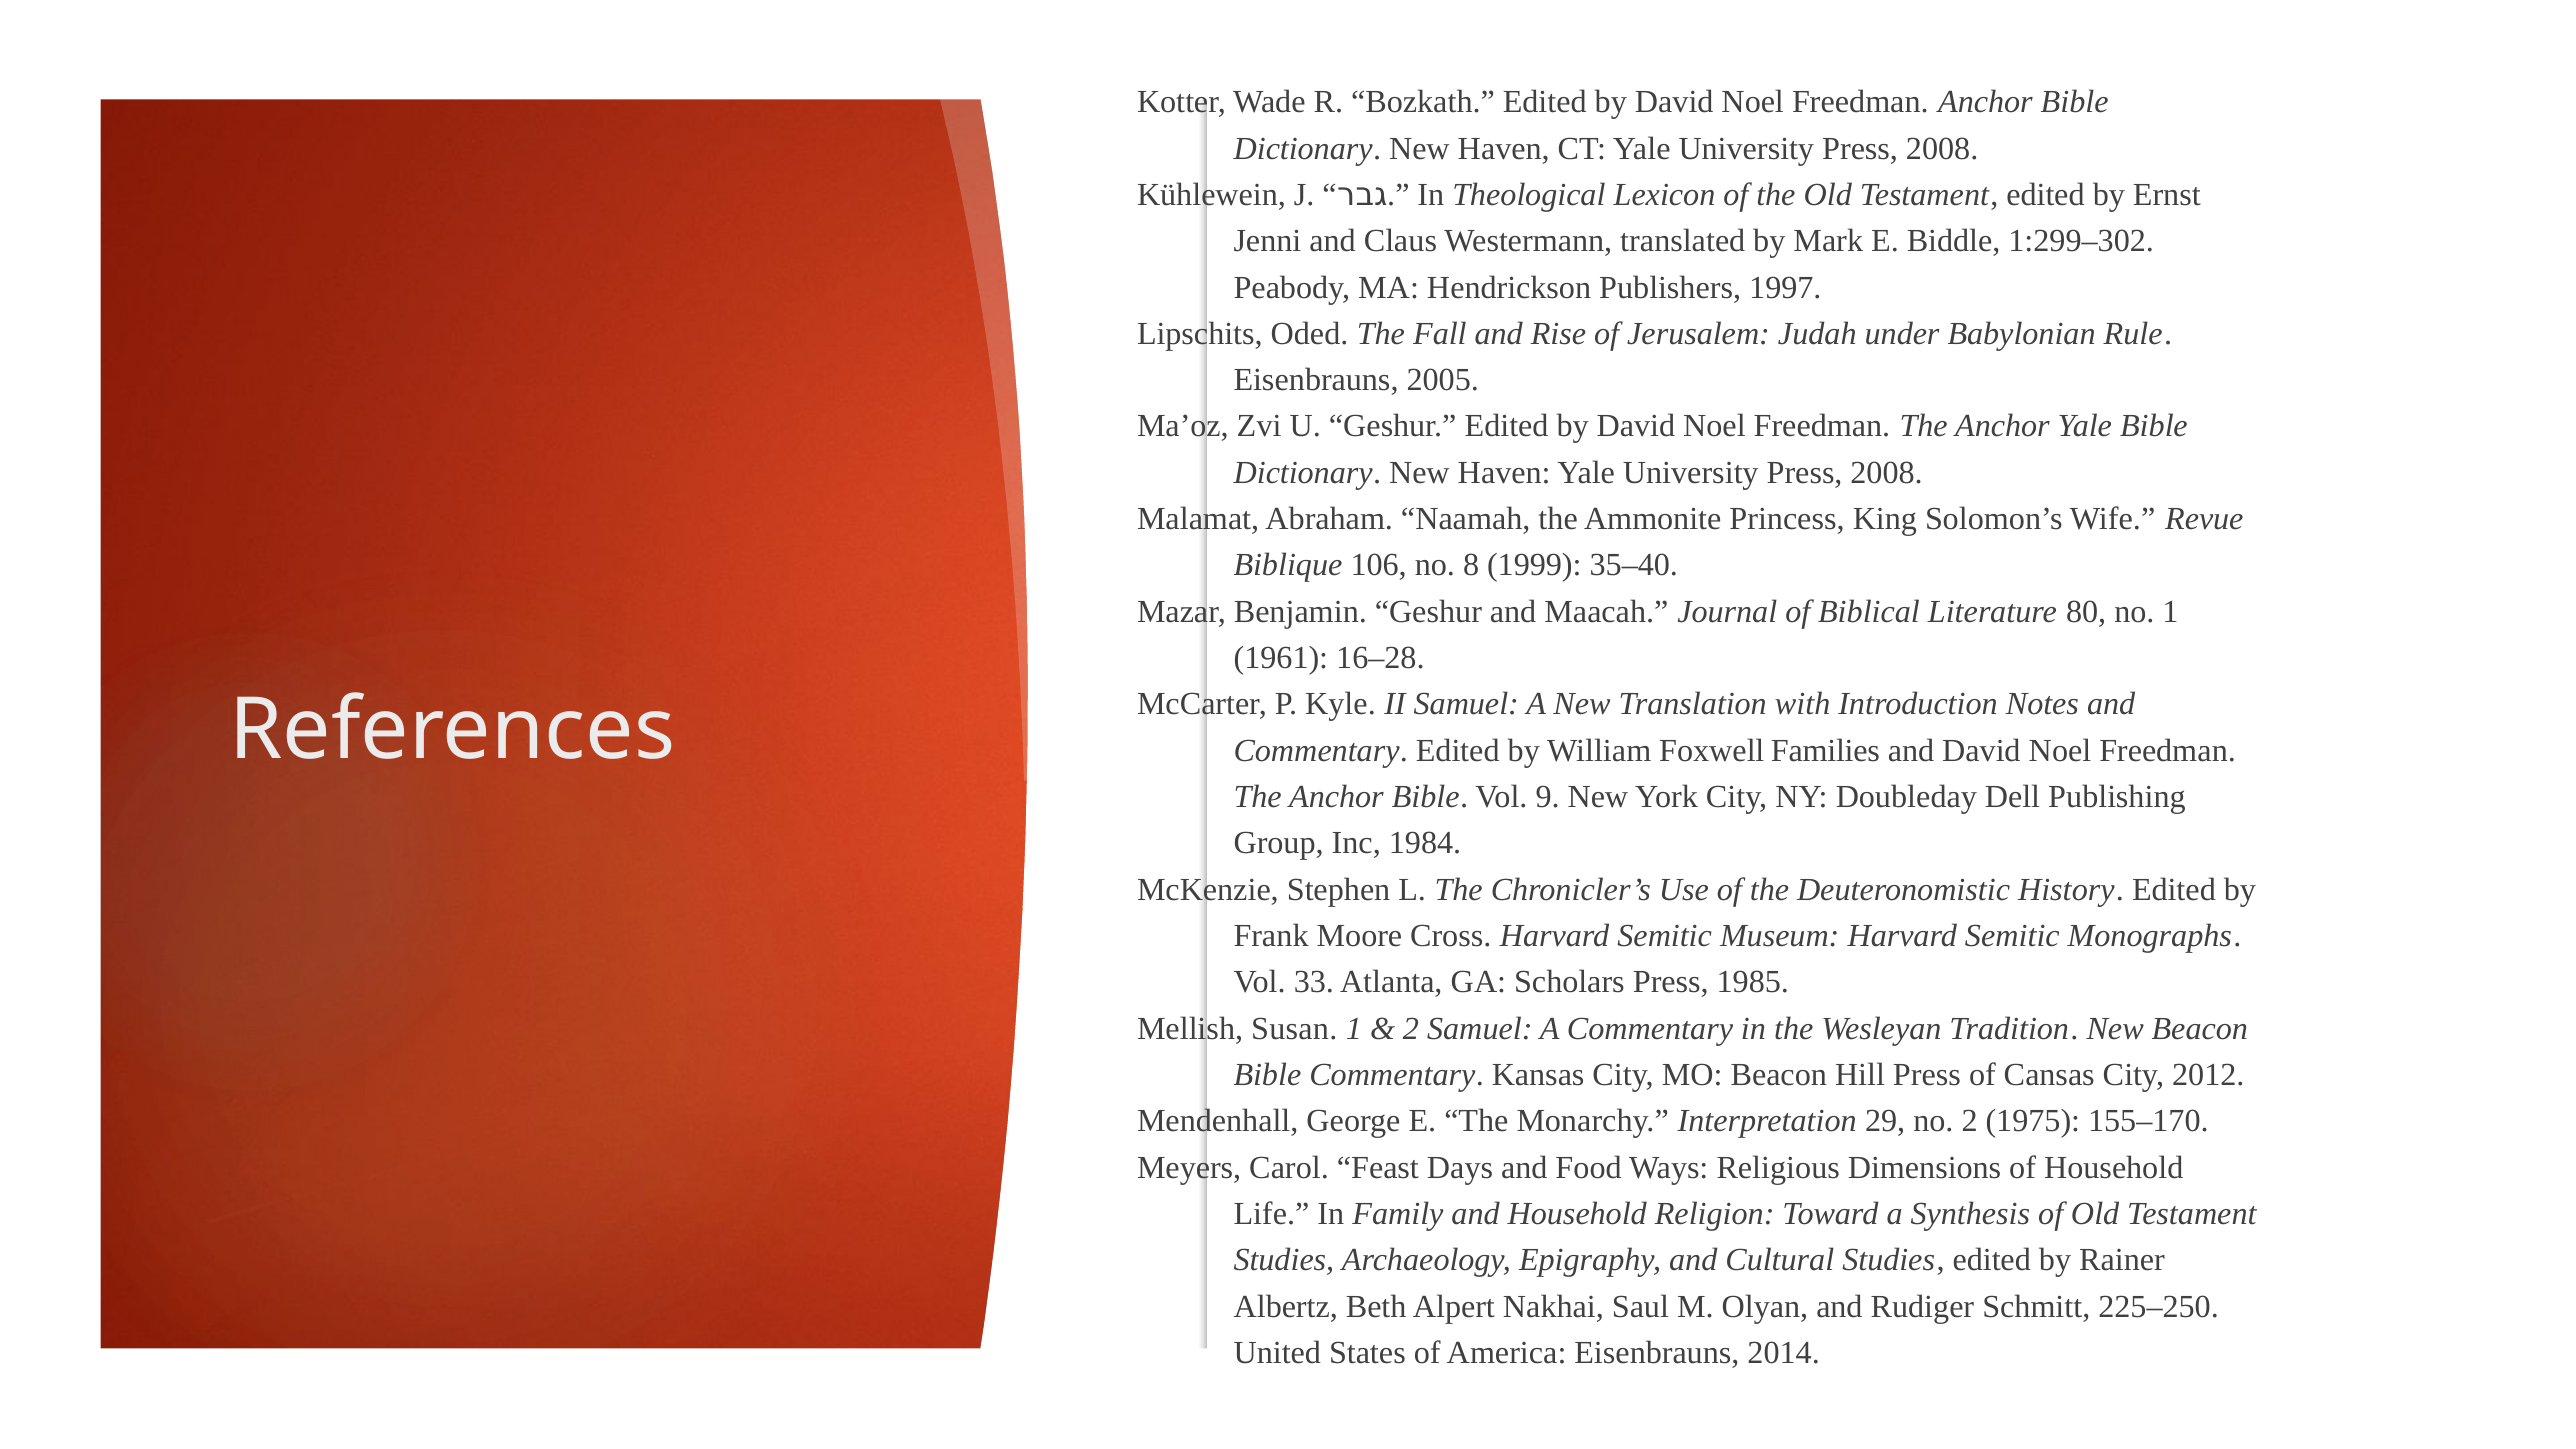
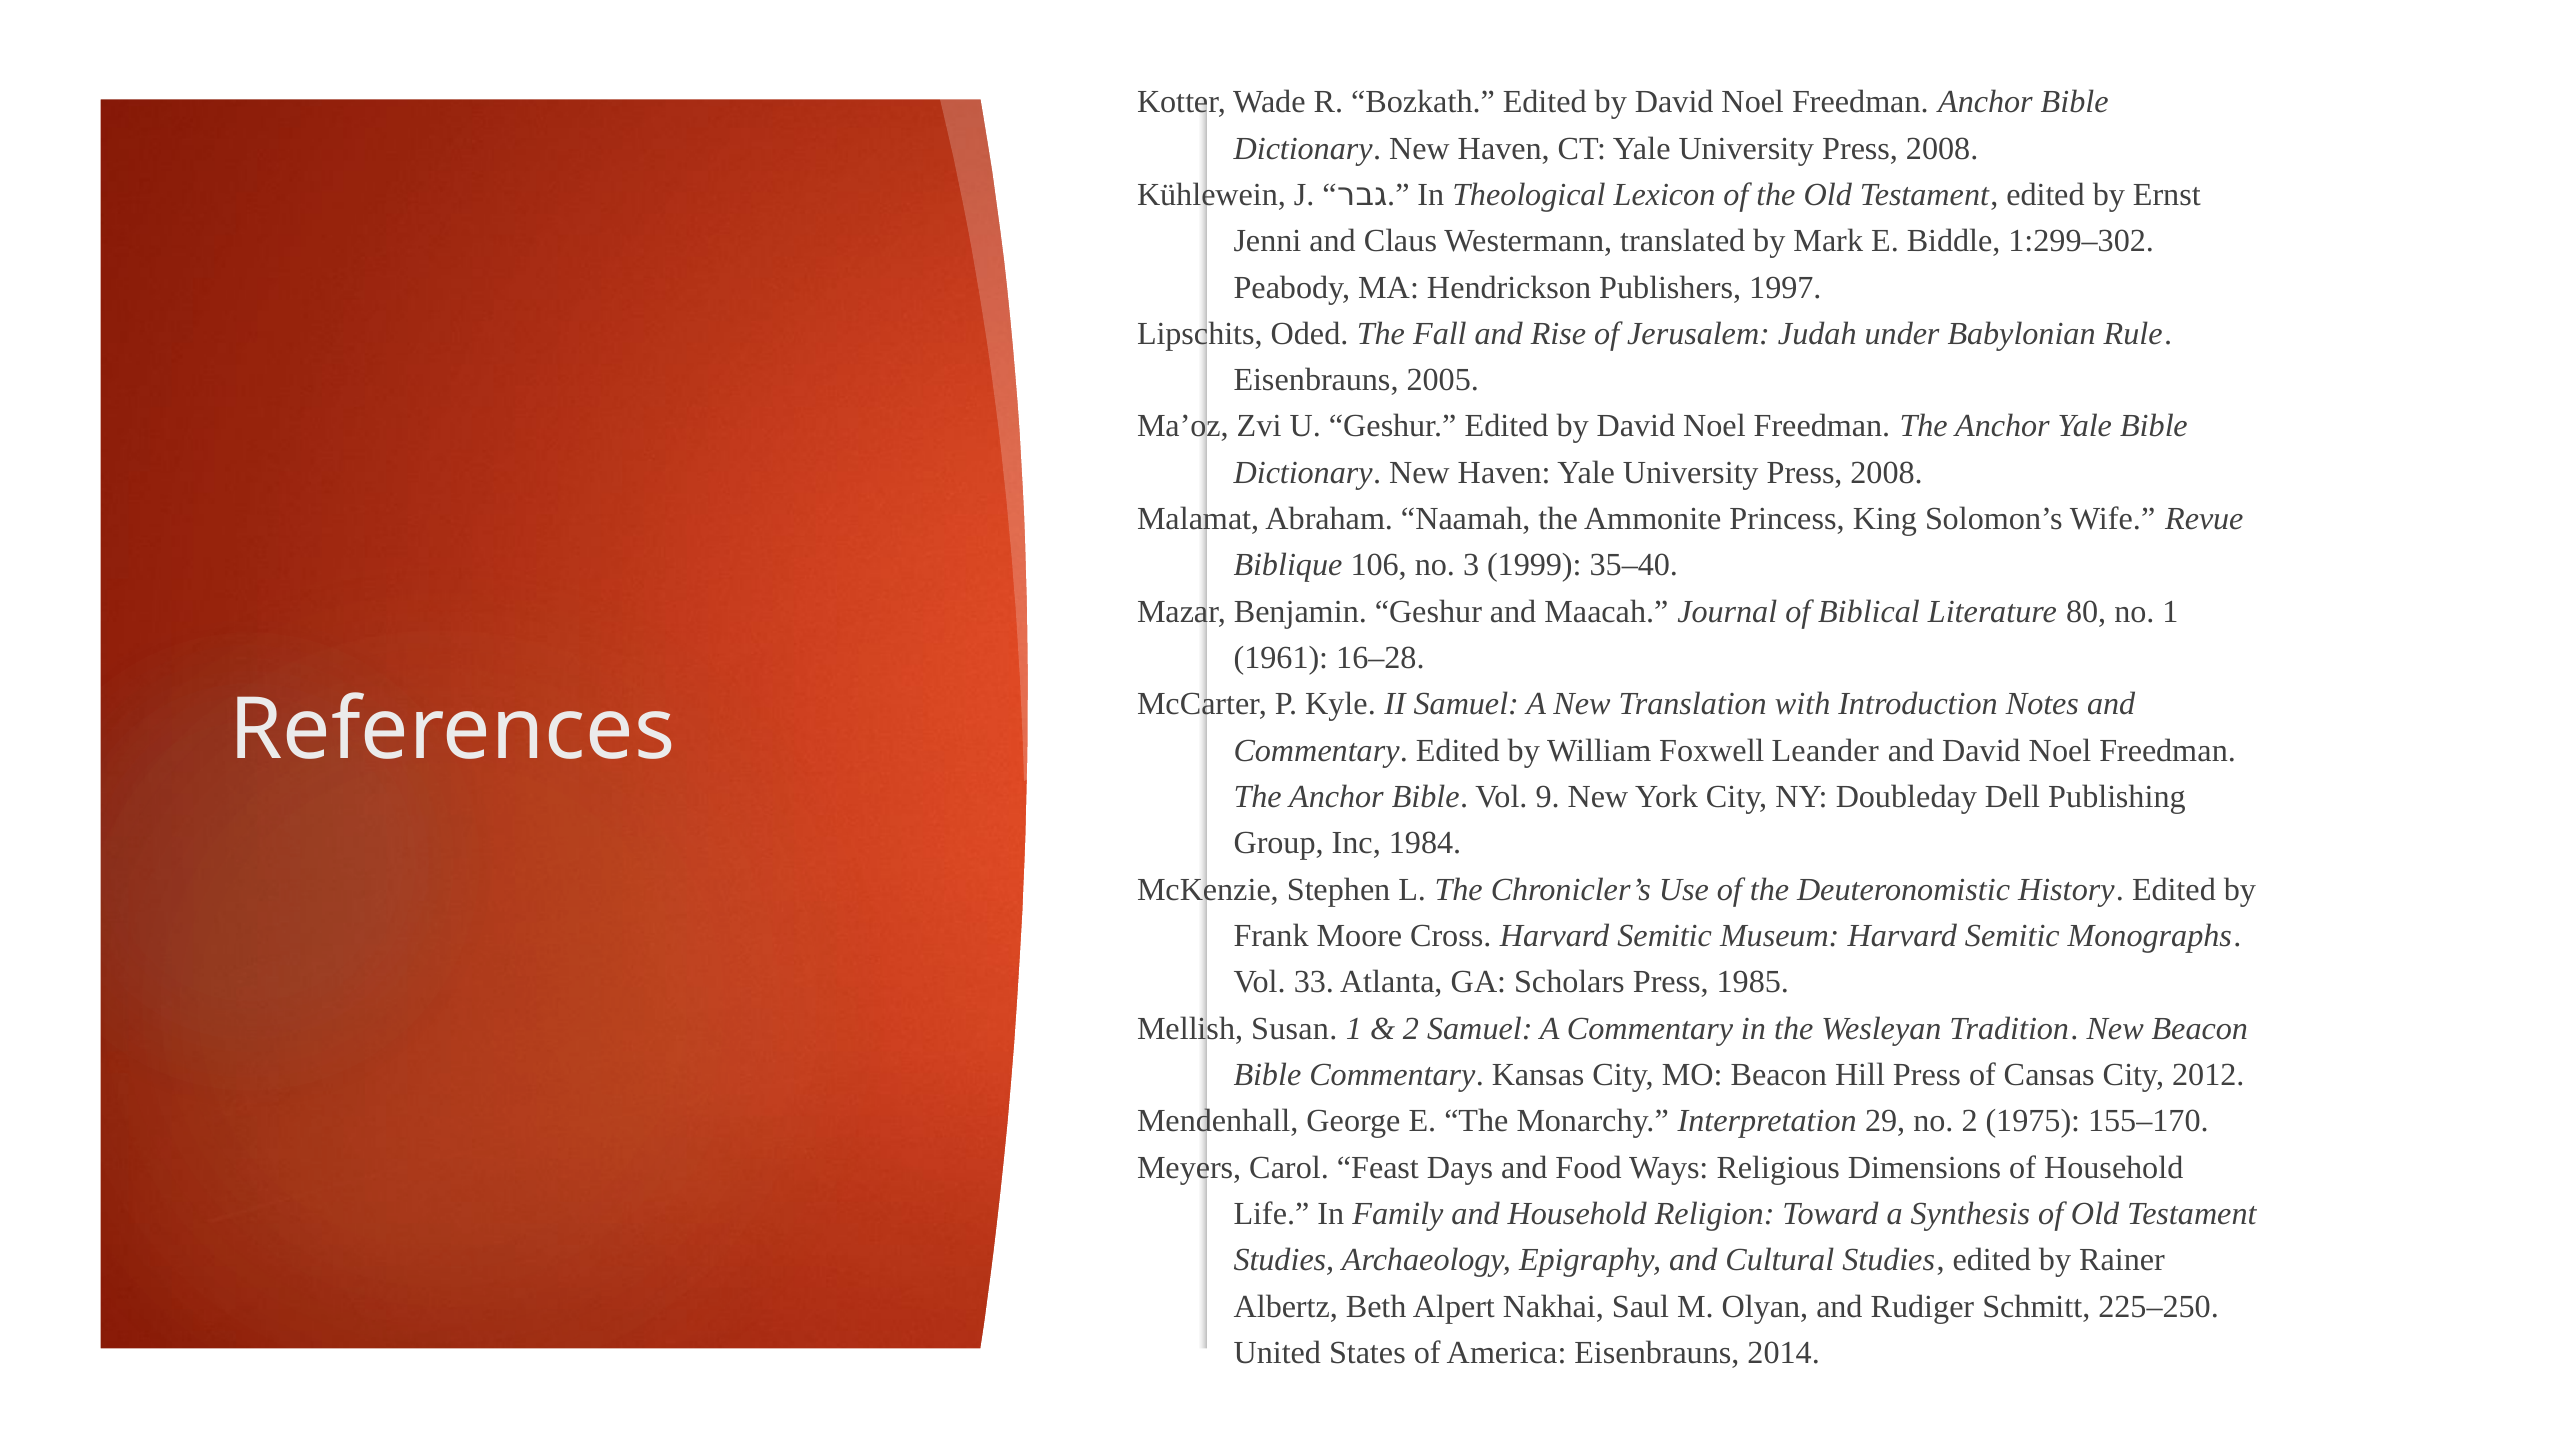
8: 8 -> 3
Families: Families -> Leander
